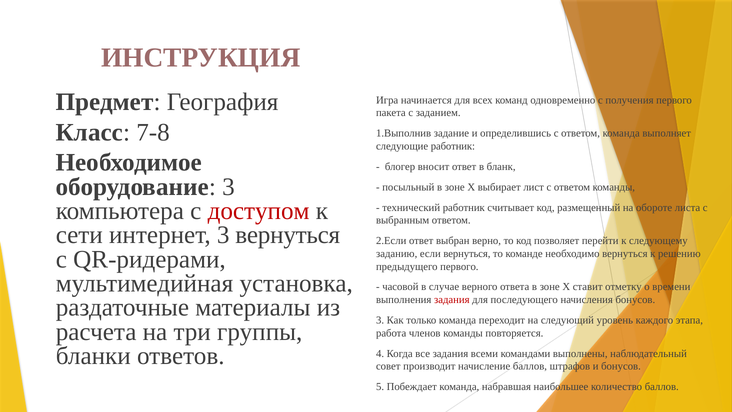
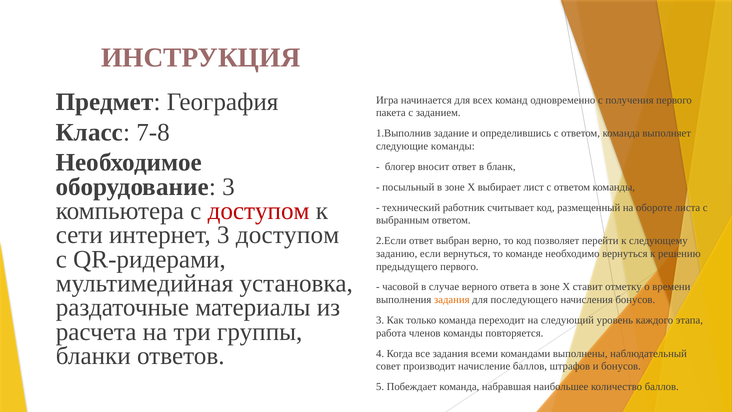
следующие работник: работник -> команды
3 вернуться: вернуться -> доступом
задания at (452, 300) colour: red -> orange
